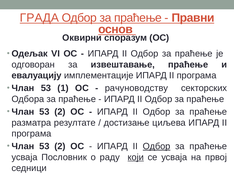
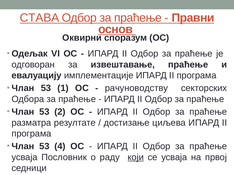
ГРАДА: ГРАДА -> СТАВА
2 at (60, 147): 2 -> 4
Одбор at (157, 147) underline: present -> none
